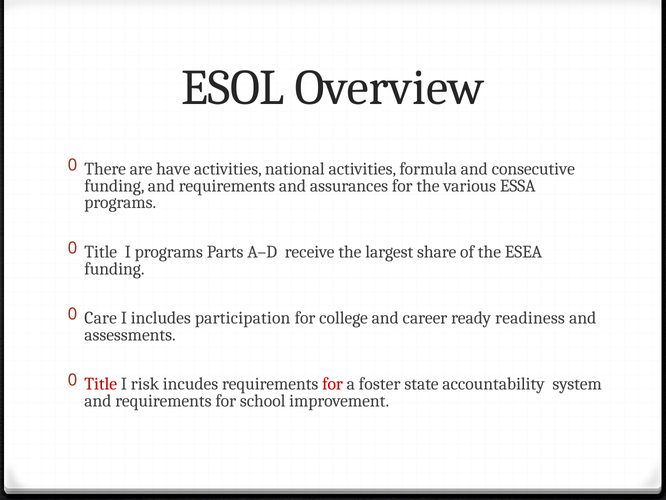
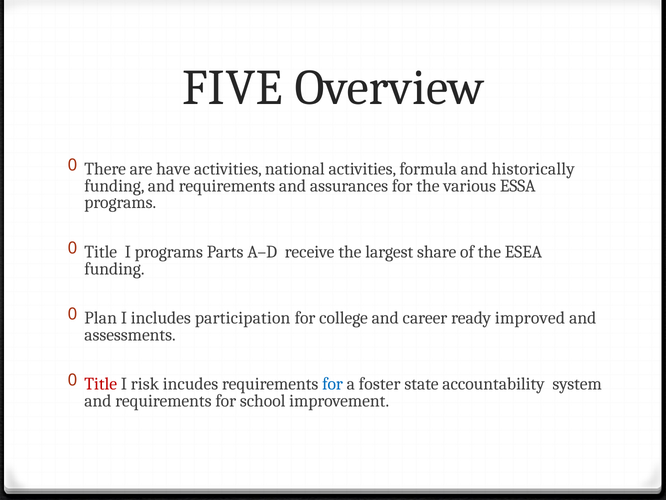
ESOL: ESOL -> FIVE
consecutive: consecutive -> historically
Care: Care -> Plan
readiness: readiness -> improved
for at (333, 384) colour: red -> blue
